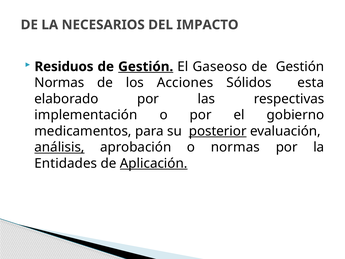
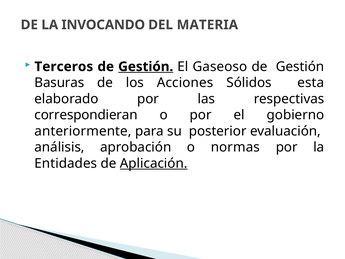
NECESARIOS: NECESARIOS -> INVOCANDO
IMPACTO: IMPACTO -> MATERIA
Residuos: Residuos -> Terceros
Normas at (59, 83): Normas -> Basuras
implementación: implementación -> correspondieran
medicamentos: medicamentos -> anteriormente
posterior underline: present -> none
análisis underline: present -> none
